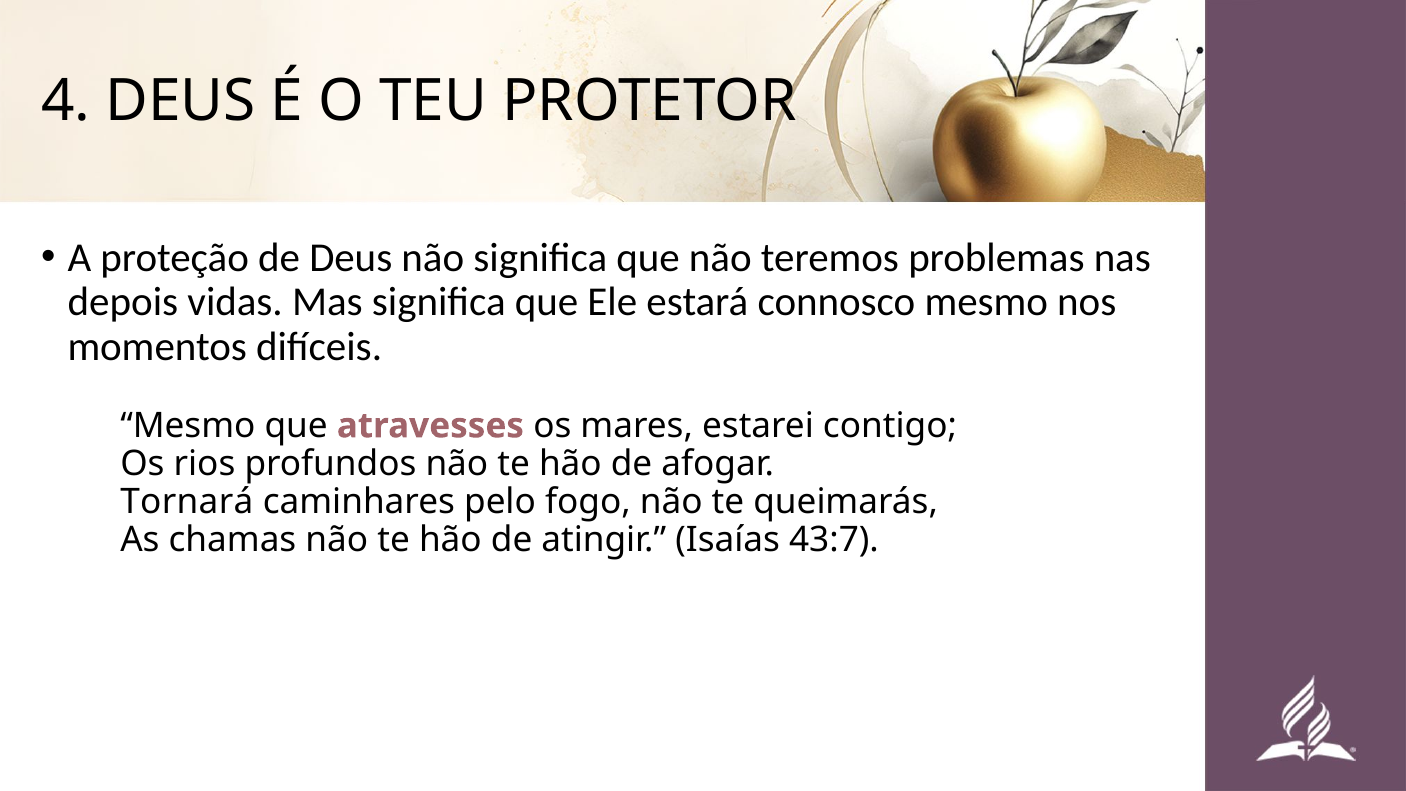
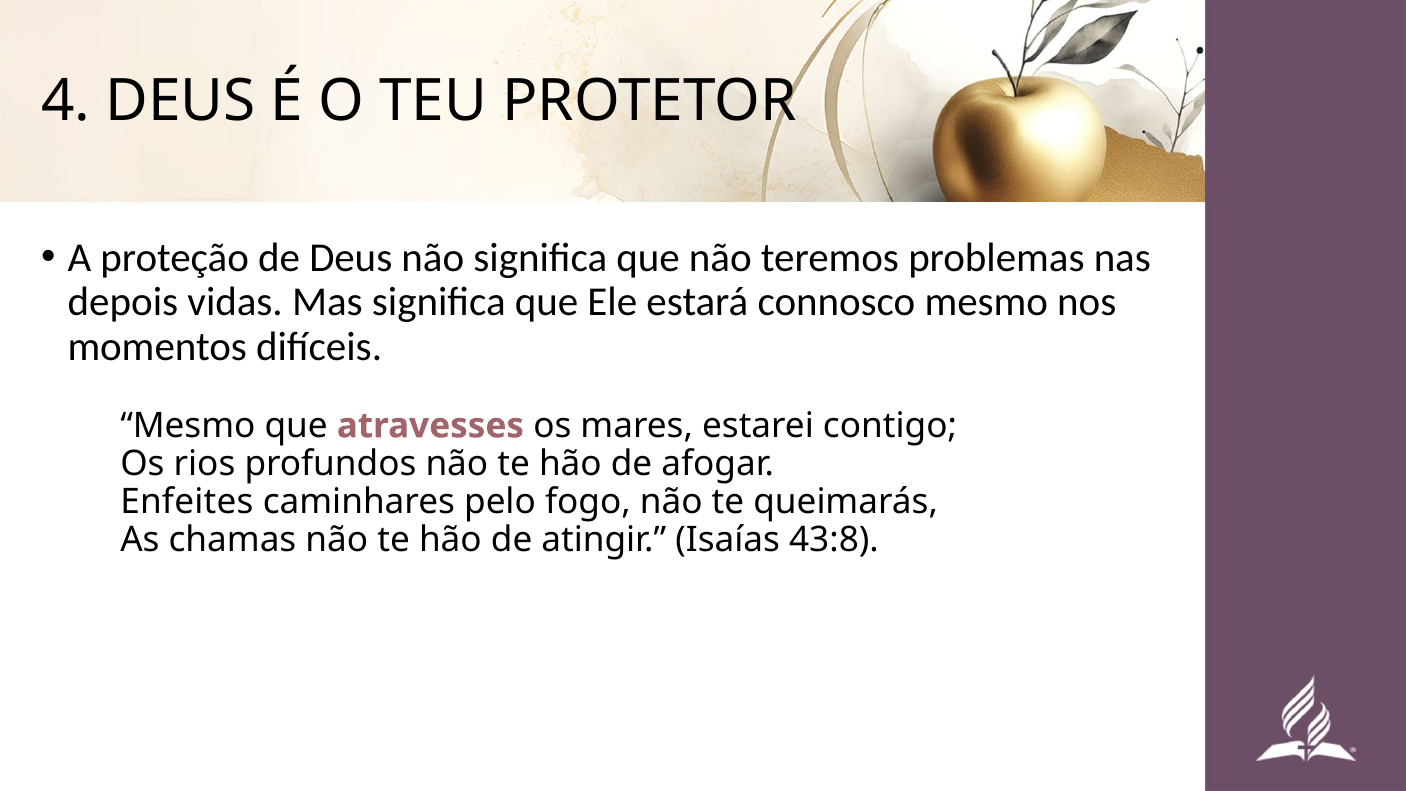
Tornará: Tornará -> Enfeites
43:7: 43:7 -> 43:8
